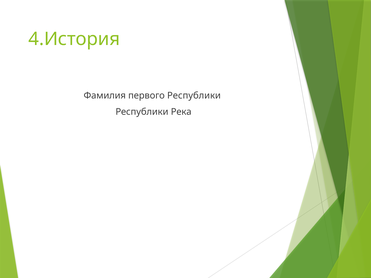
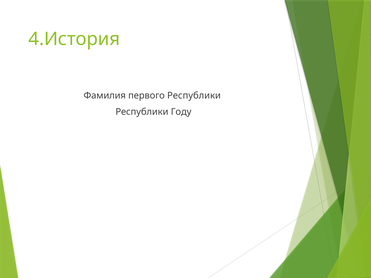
Река: Река -> Году
